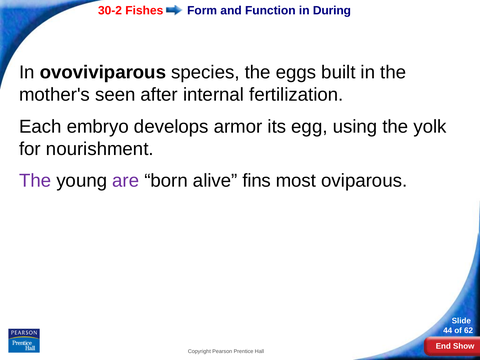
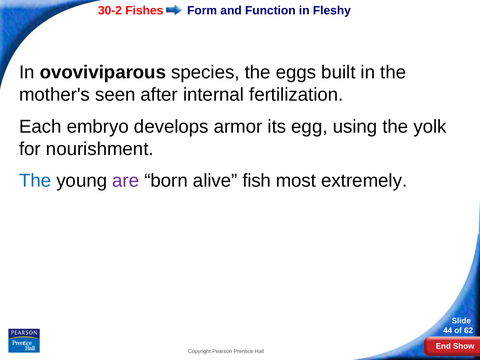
During: During -> Fleshy
The at (35, 181) colour: purple -> blue
fins: fins -> fish
oviparous: oviparous -> extremely
